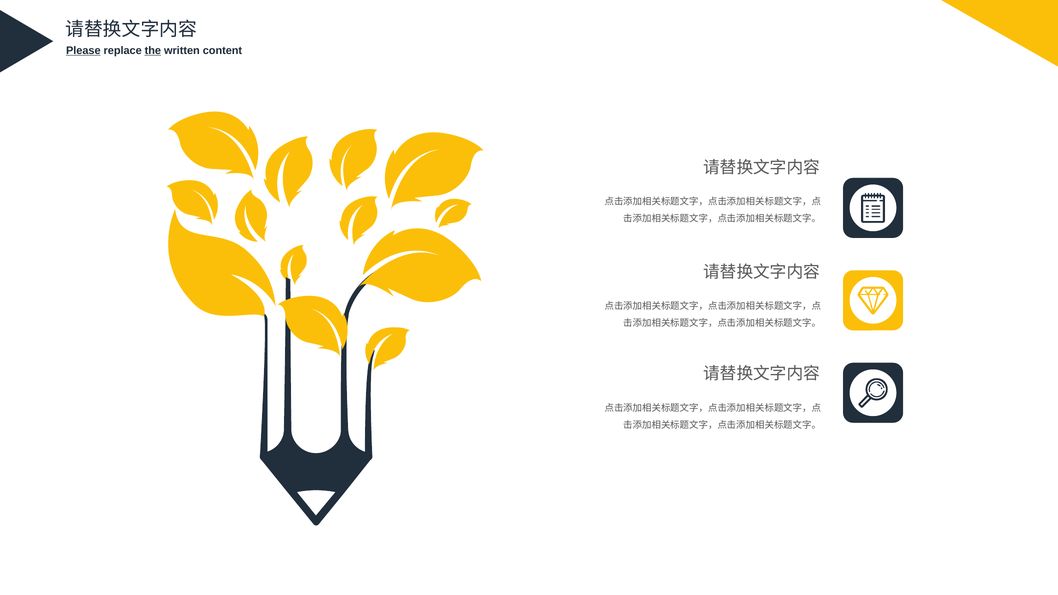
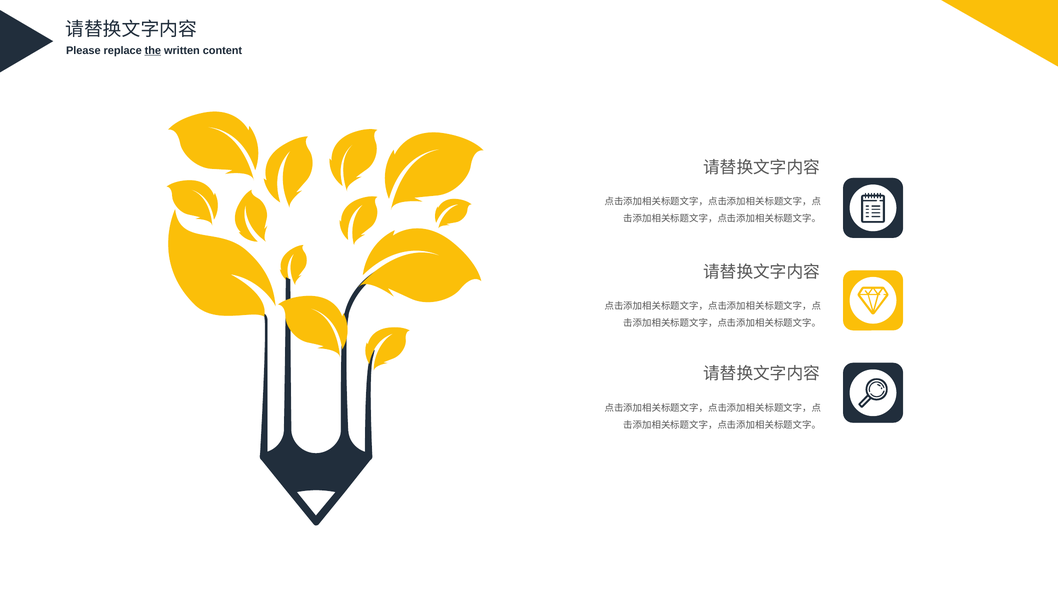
Please underline: present -> none
